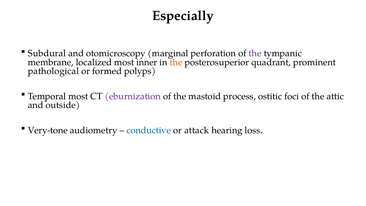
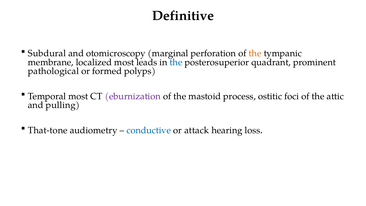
Especially: Especially -> Definitive
the at (255, 53) colour: purple -> orange
inner: inner -> leads
the at (176, 62) colour: orange -> blue
outside: outside -> pulling
Very-tone: Very-tone -> That-tone
